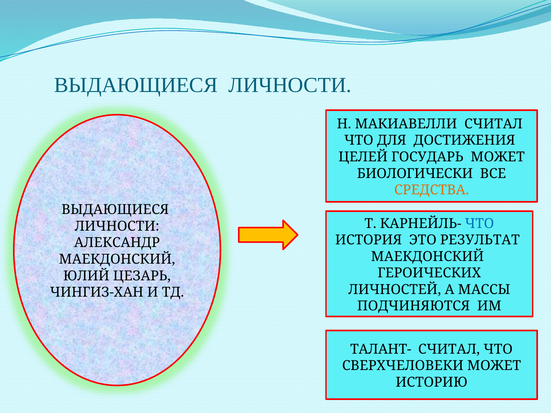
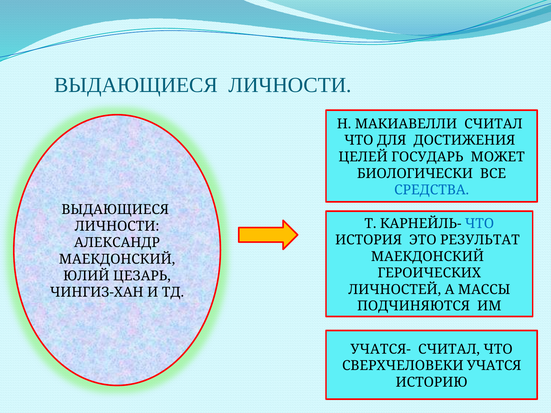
СРЕДСТВА colour: orange -> blue
ТАЛАНТ-: ТАЛАНТ- -> УЧАТСЯ-
СВЕРХЧЕЛОВЕКИ МОЖЕТ: МОЖЕТ -> УЧАТСЯ
